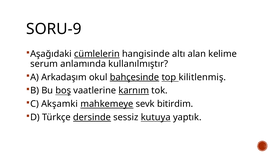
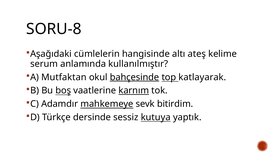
SORU-9: SORU-9 -> SORU-8
cümlelerin underline: present -> none
alan: alan -> ateş
Arkadaşım: Arkadaşım -> Mutfaktan
kilitlenmiş: kilitlenmiş -> katlayarak
Akşamki: Akşamki -> Adamdır
dersinde underline: present -> none
